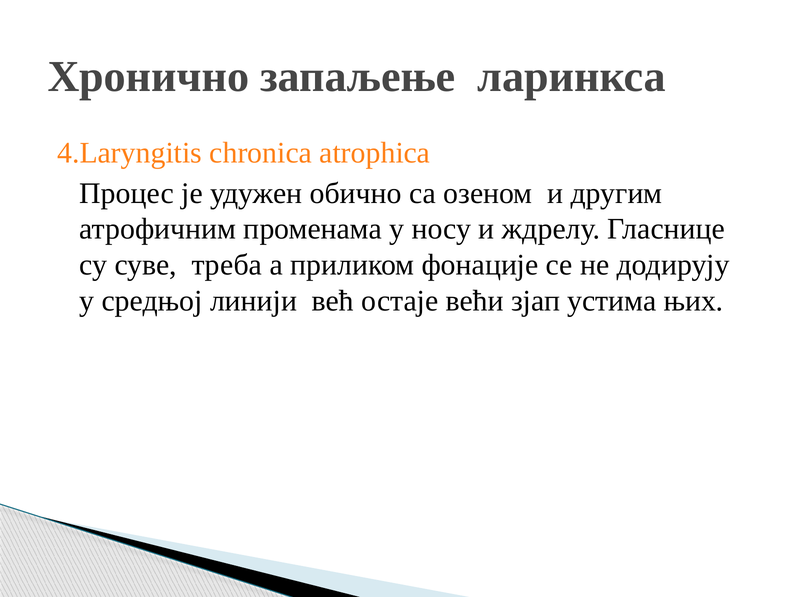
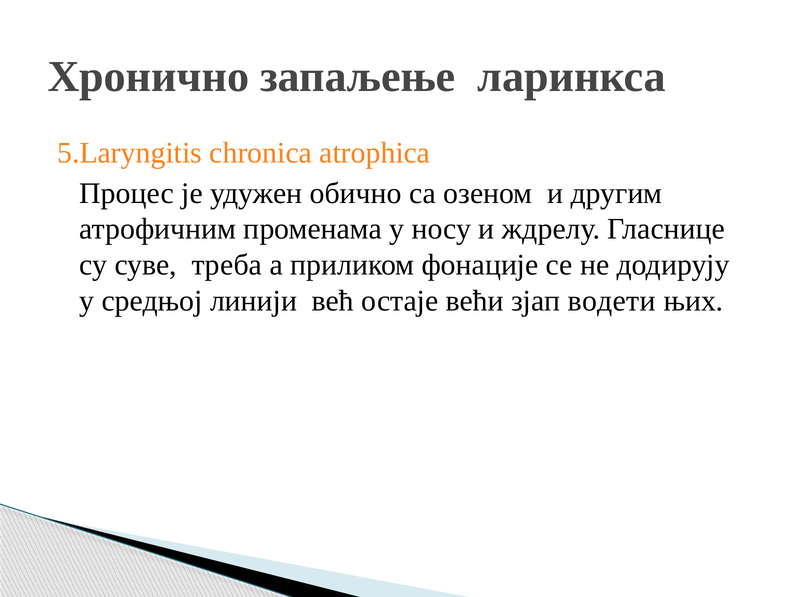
4.Laryngitis: 4.Laryngitis -> 5.Laryngitis
устима: устима -> водети
